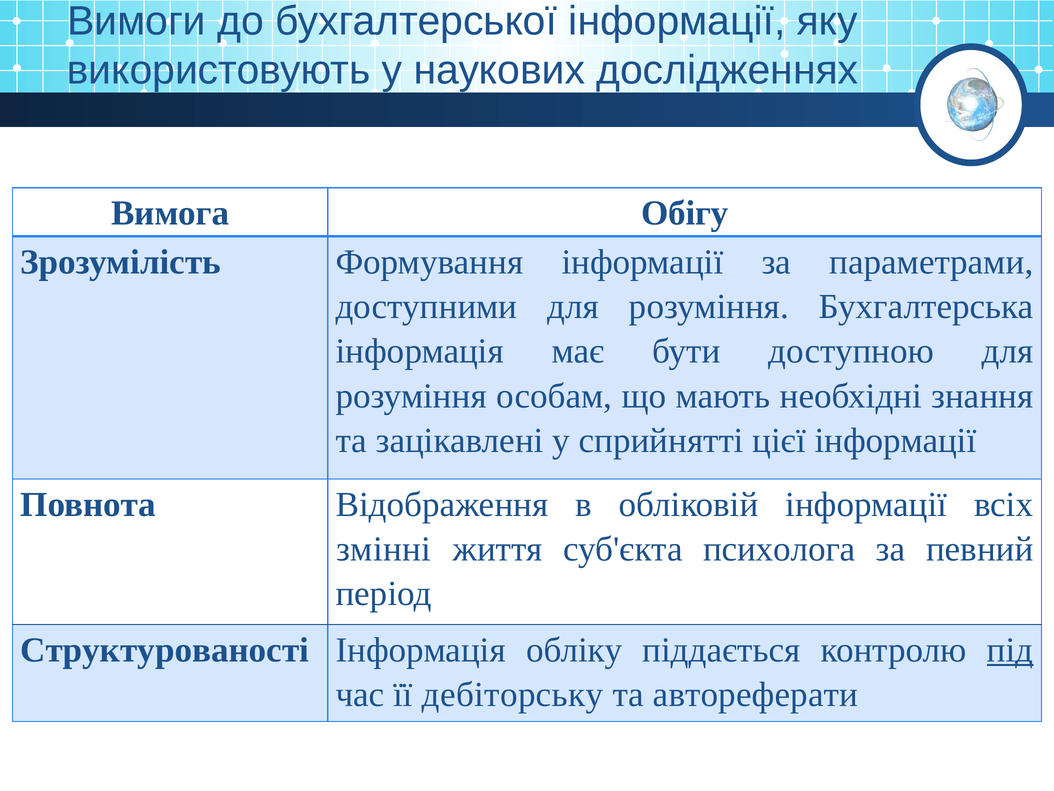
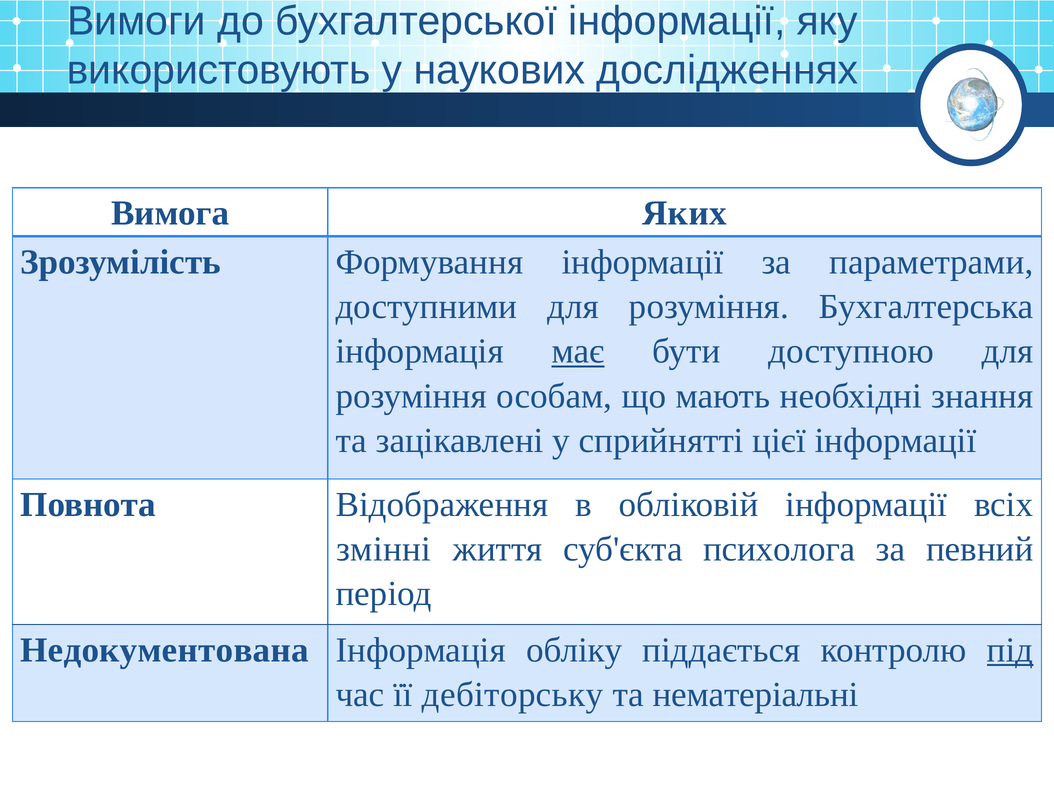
Обігу: Обігу -> Яких
має underline: none -> present
Структурованості: Структурованості -> Недокументована
автореферати: автореферати -> нематеріальні
